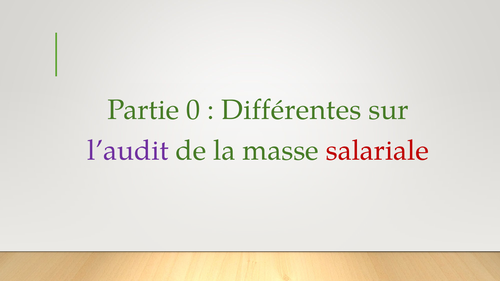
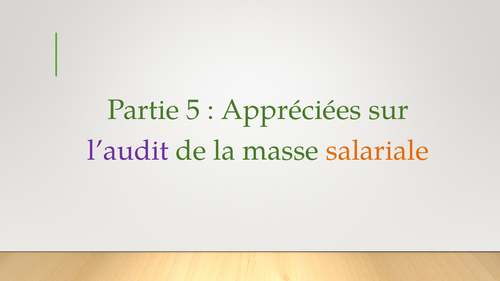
0: 0 -> 5
Différentes: Différentes -> Appréciées
salariale colour: red -> orange
